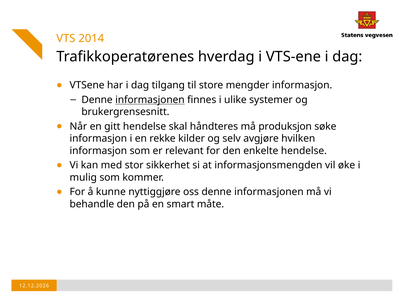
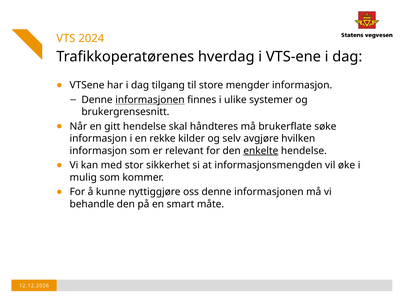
2014: 2014 -> 2024
produksjon: produksjon -> brukerflate
enkelte underline: none -> present
